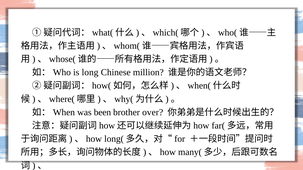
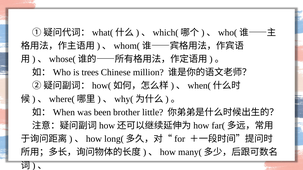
long: long -> trees
over: over -> little
